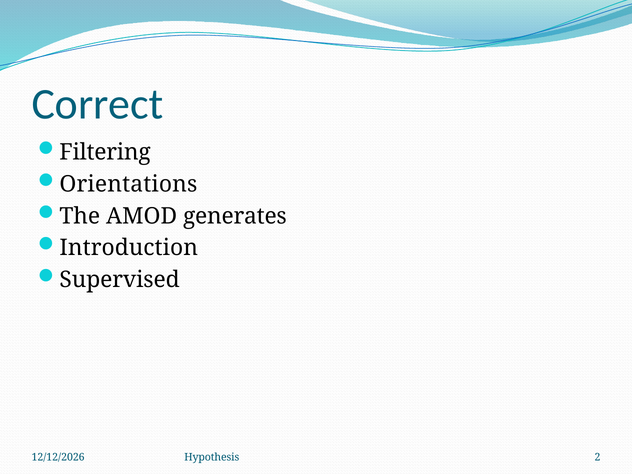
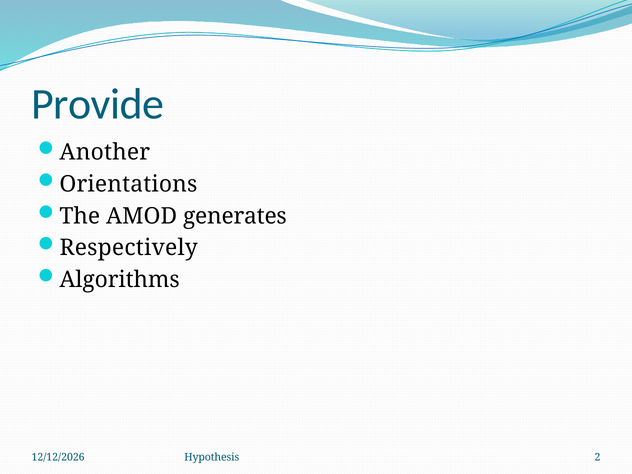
Correct: Correct -> Provide
Filtering: Filtering -> Another
Introduction: Introduction -> Respectively
Supervised: Supervised -> Algorithms
